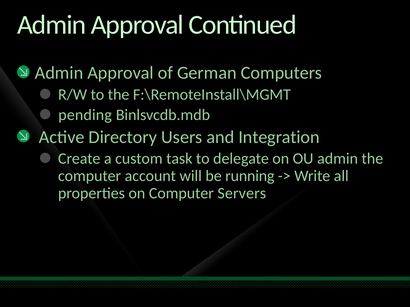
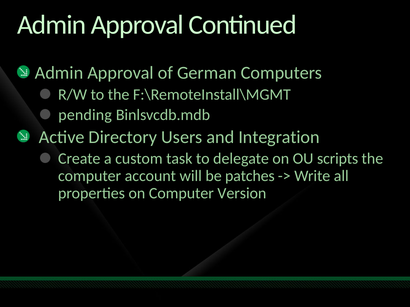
OU admin: admin -> scripts
running: running -> patches
Servers: Servers -> Version
